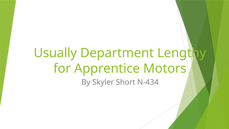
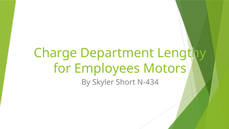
Usually: Usually -> Charge
Apprentice: Apprentice -> Employees
